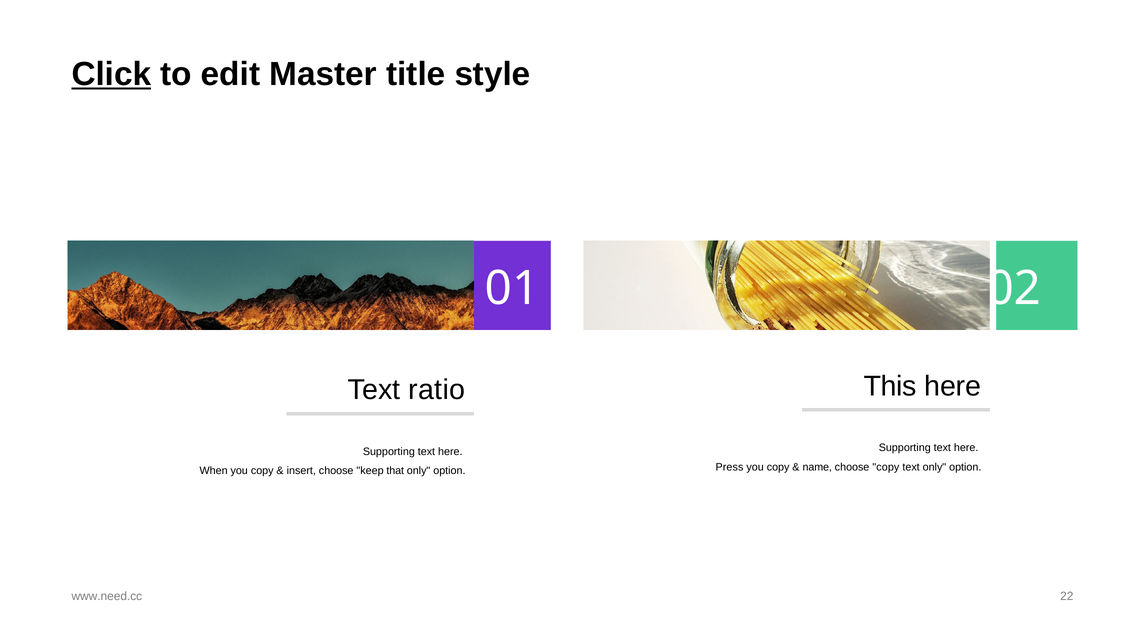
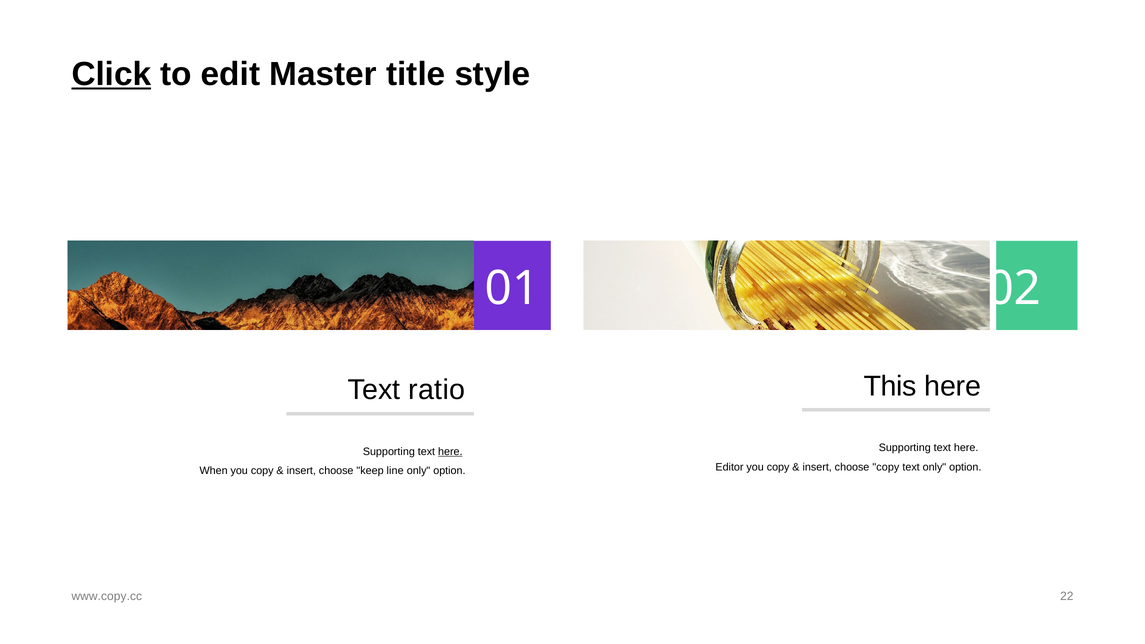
here at (450, 452) underline: none -> present
Press: Press -> Editor
name at (817, 467): name -> insert
that: that -> line
www.need.cc: www.need.cc -> www.copy.cc
